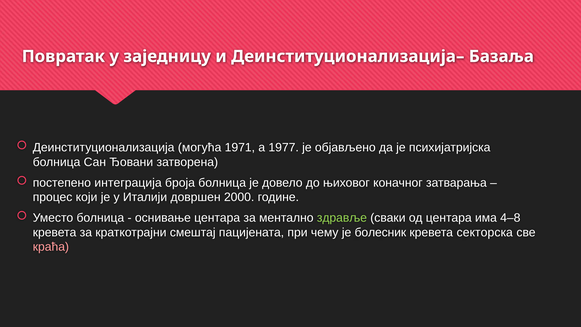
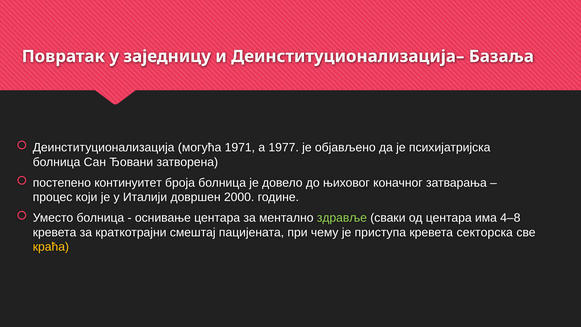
интеграција: интеграција -> континуитет
болесник: болесник -> приступа
краћа colour: pink -> yellow
